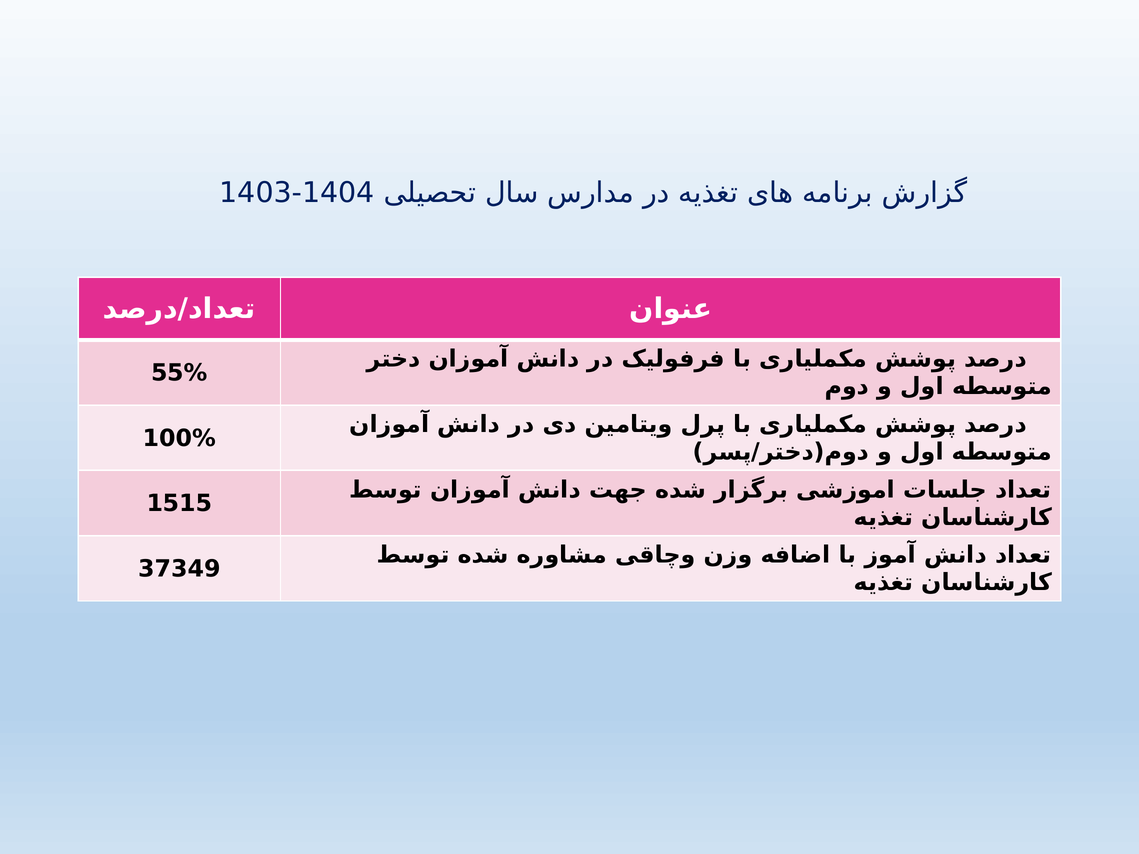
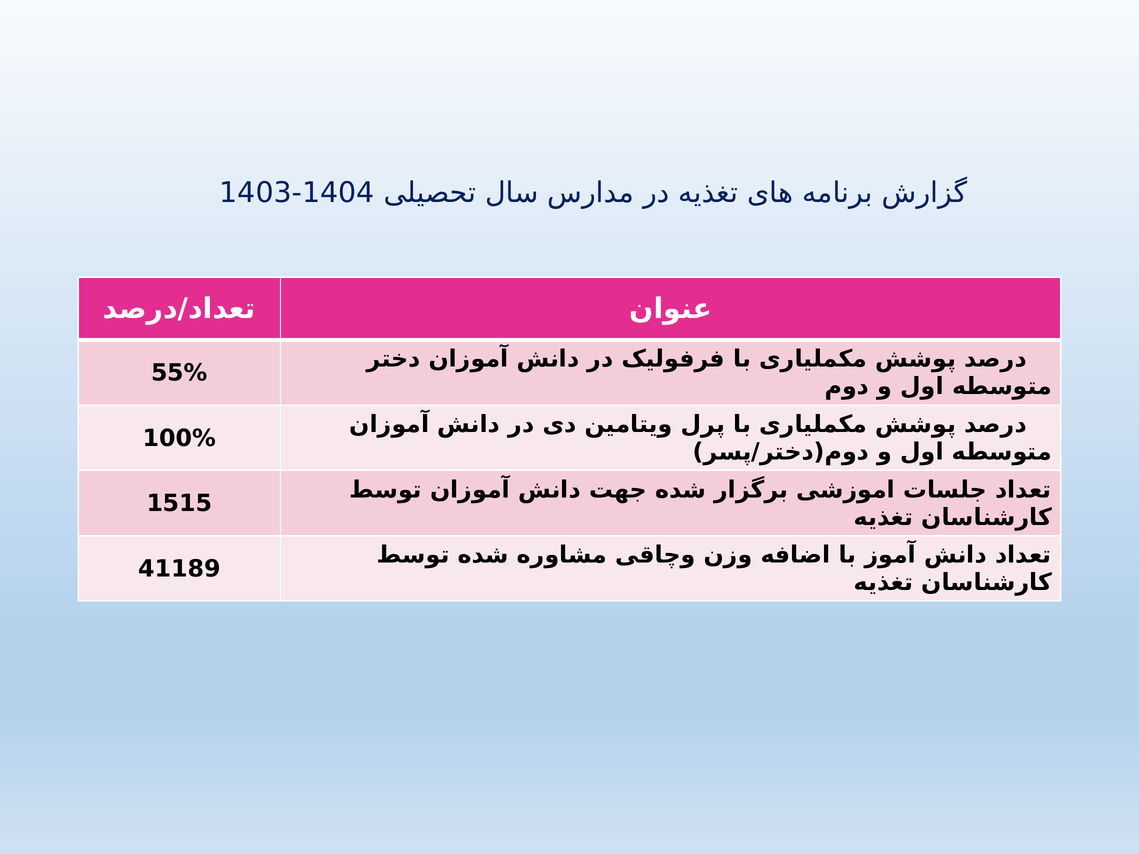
37349: 37349 -> 41189
